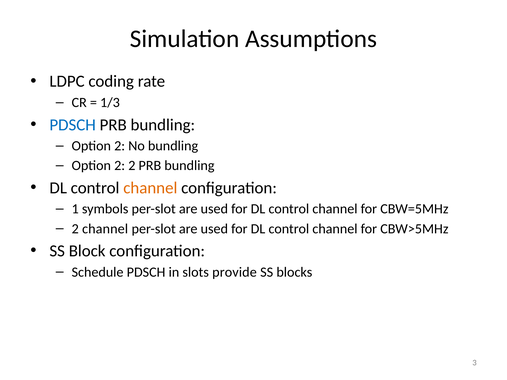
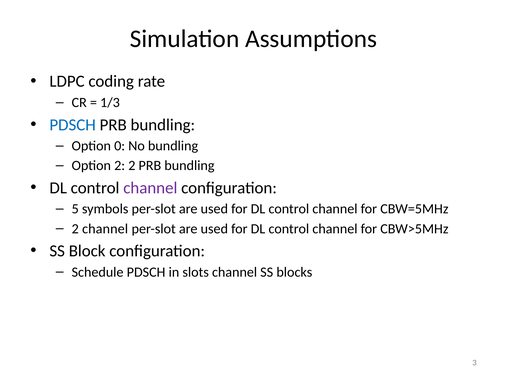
2 at (120, 146): 2 -> 0
channel at (150, 188) colour: orange -> purple
1: 1 -> 5
slots provide: provide -> channel
